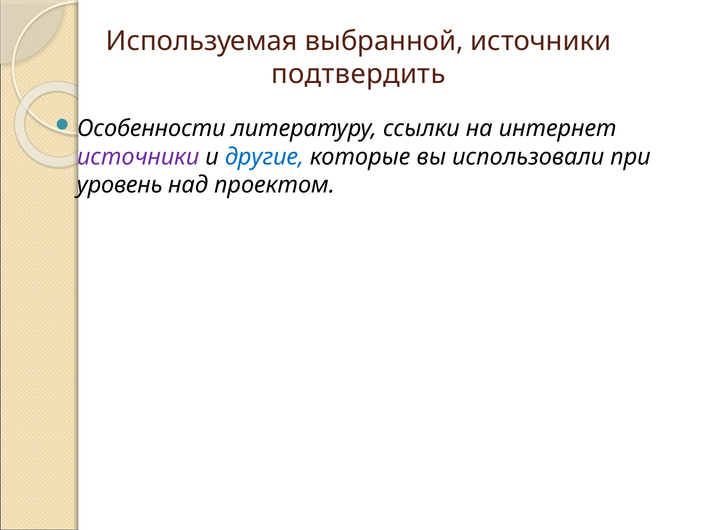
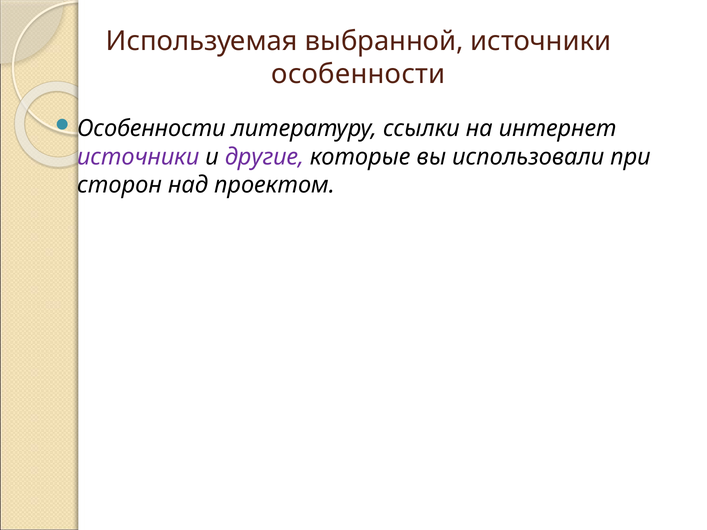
подтвердить at (358, 74): подтвердить -> особенности
другие colour: blue -> purple
уровень: уровень -> сторон
